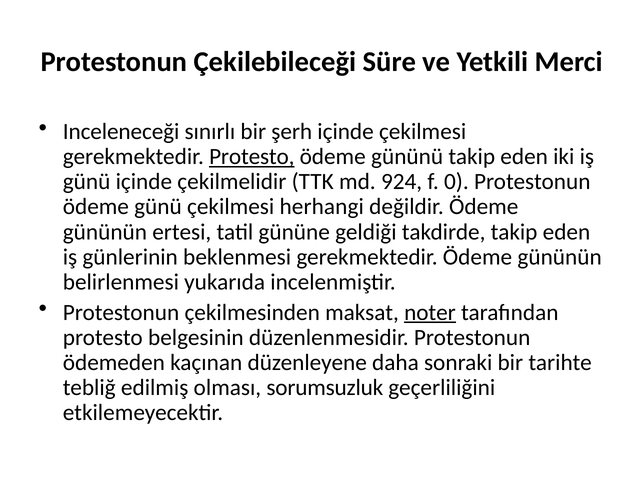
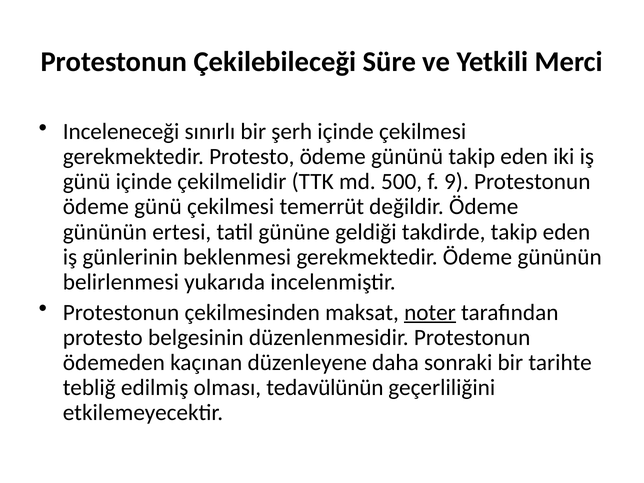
Protesto at (252, 157) underline: present -> none
924: 924 -> 500
0: 0 -> 9
herhangi: herhangi -> temerrüt
sorumsuzluk: sorumsuzluk -> tedavülünün
